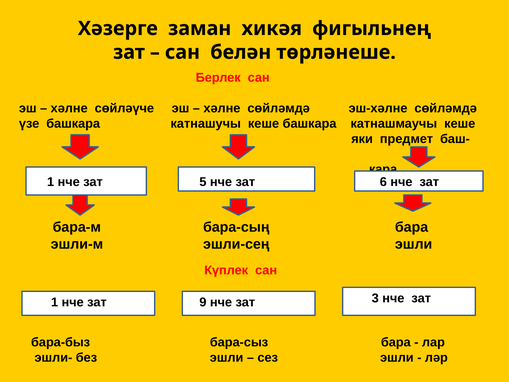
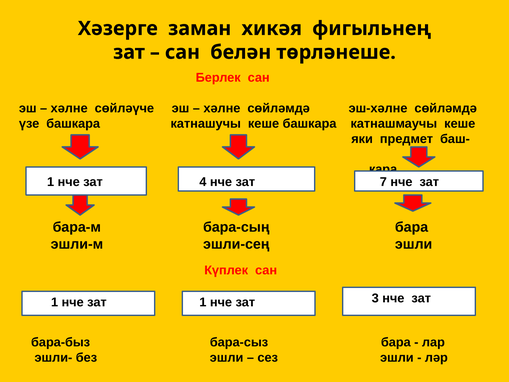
5: 5 -> 4
6: 6 -> 7
9 at (203, 302): 9 -> 1
